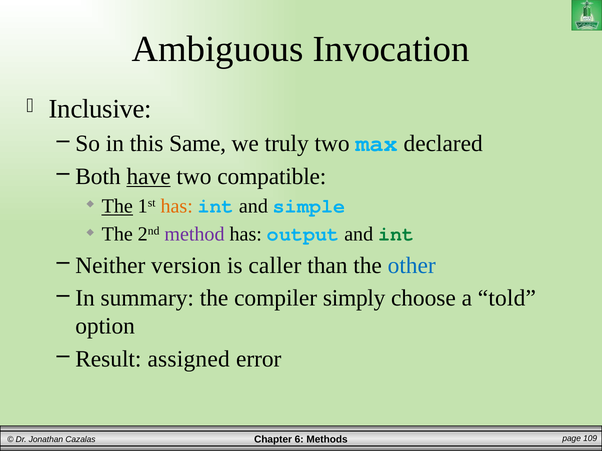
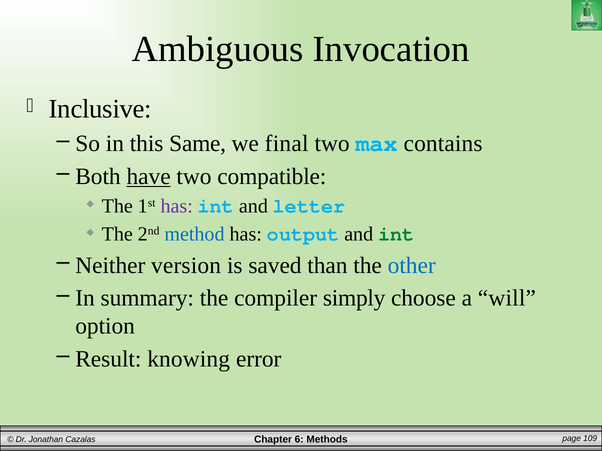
truly: truly -> final
declared: declared -> contains
The at (117, 207) underline: present -> none
has at (177, 207) colour: orange -> purple
simple: simple -> letter
method colour: purple -> blue
caller: caller -> saved
told: told -> will
assigned: assigned -> knowing
